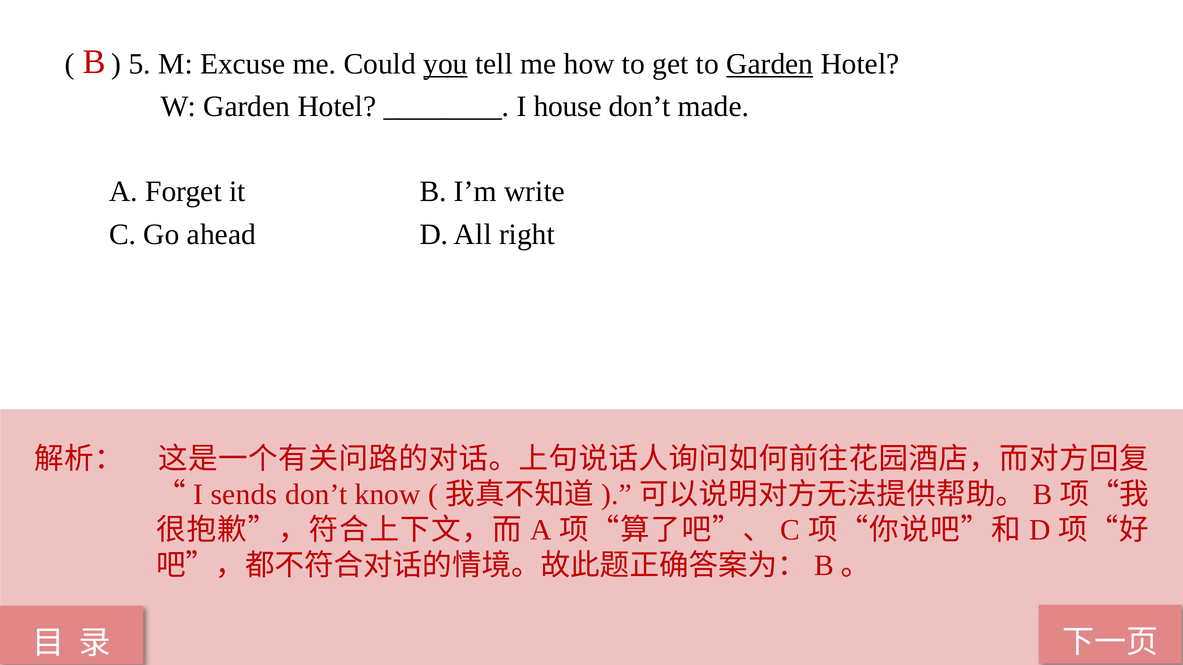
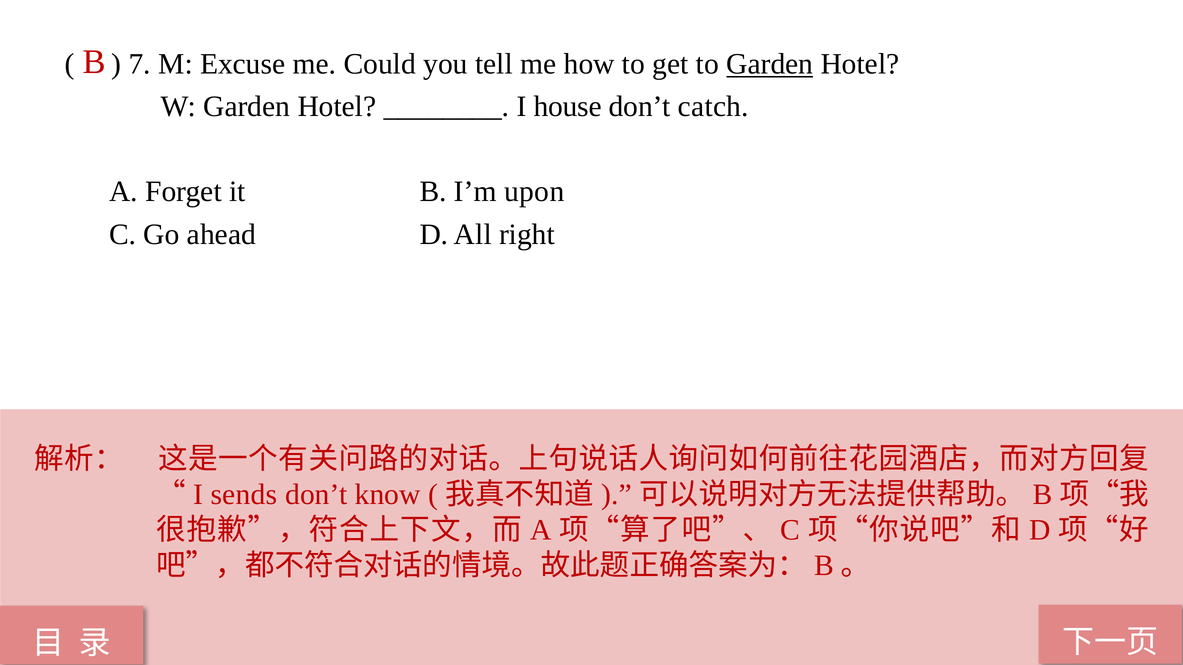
5: 5 -> 7
you underline: present -> none
made: made -> catch
write: write -> upon
